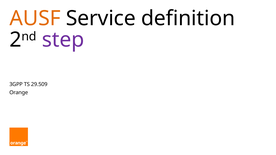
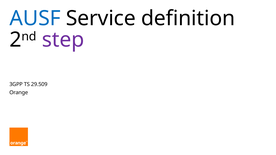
AUSF colour: orange -> blue
